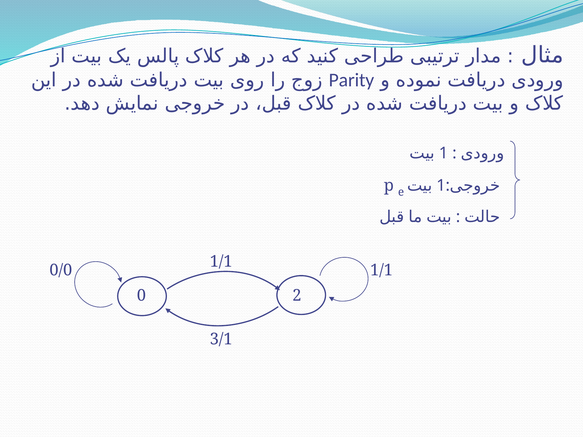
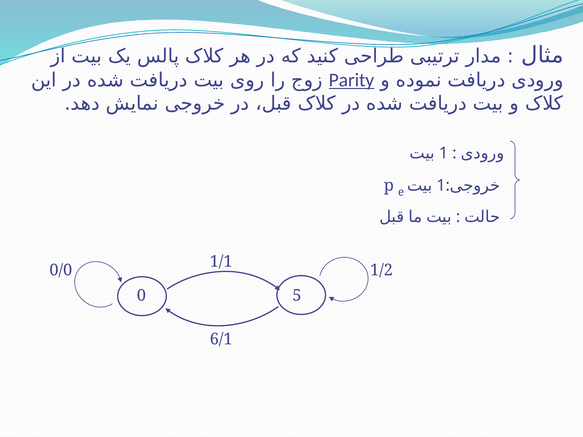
Parity underline: none -> present
0/0 1/1: 1/1 -> 1/2
2: 2 -> 5
3/1: 3/1 -> 6/1
